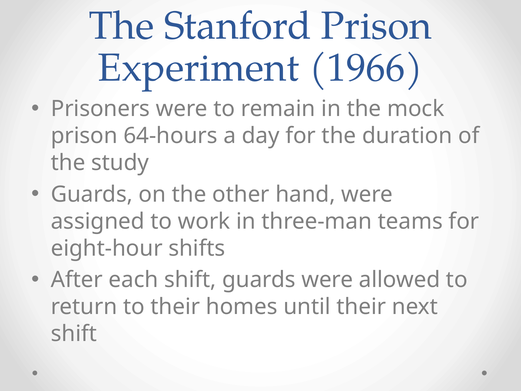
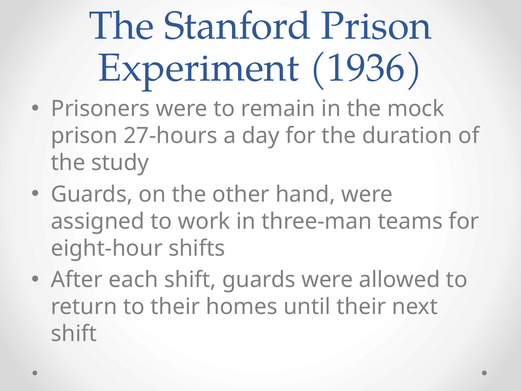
1966: 1966 -> 1936
64-hours: 64-hours -> 27-hours
